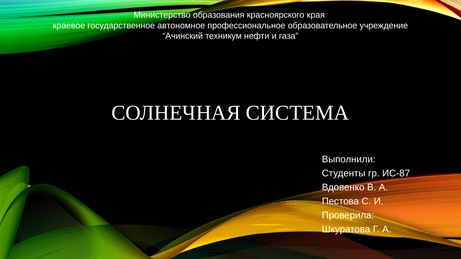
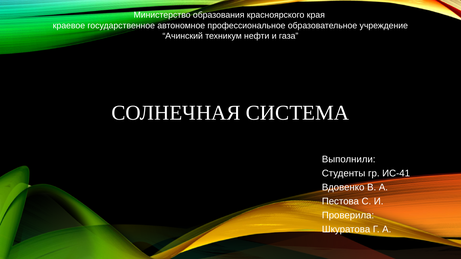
ИС-87: ИС-87 -> ИС-41
